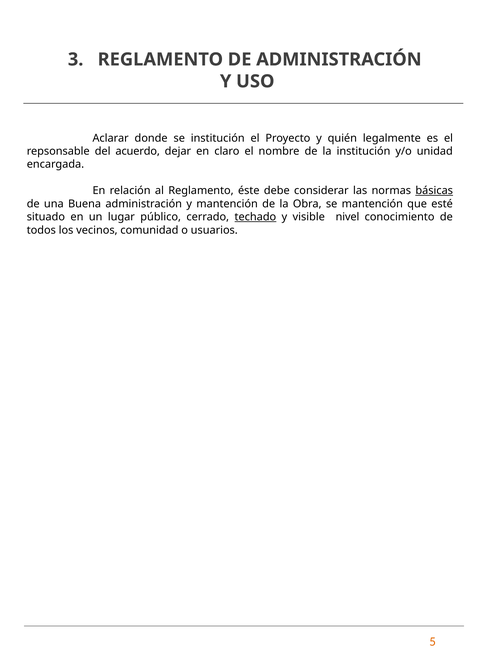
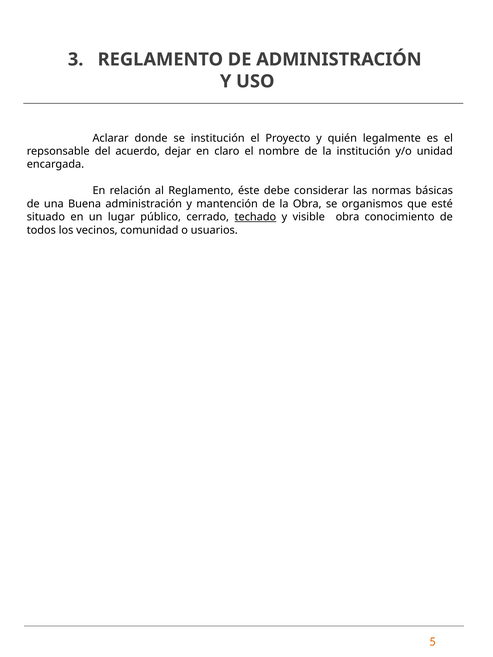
básicas underline: present -> none
se mantención: mantención -> organismos
visible nivel: nivel -> obra
